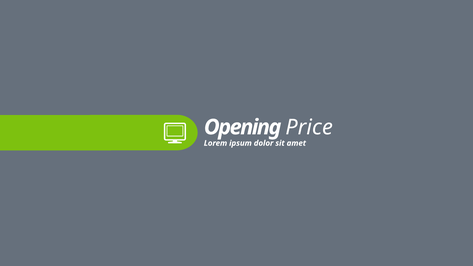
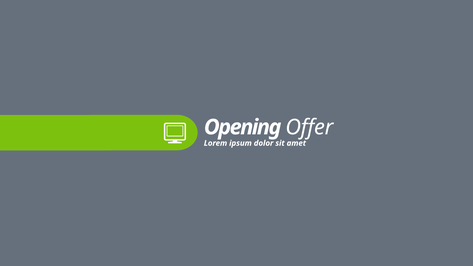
Price: Price -> Offer
